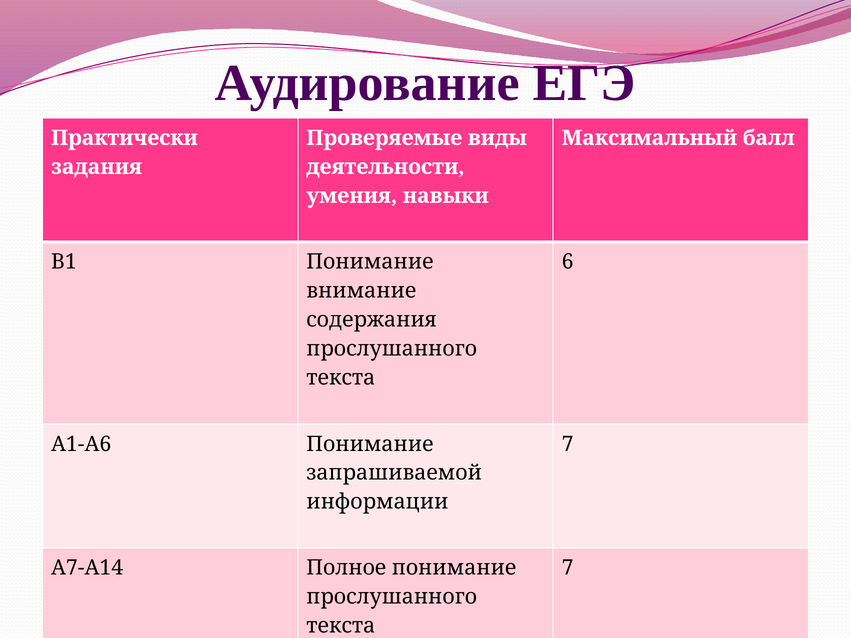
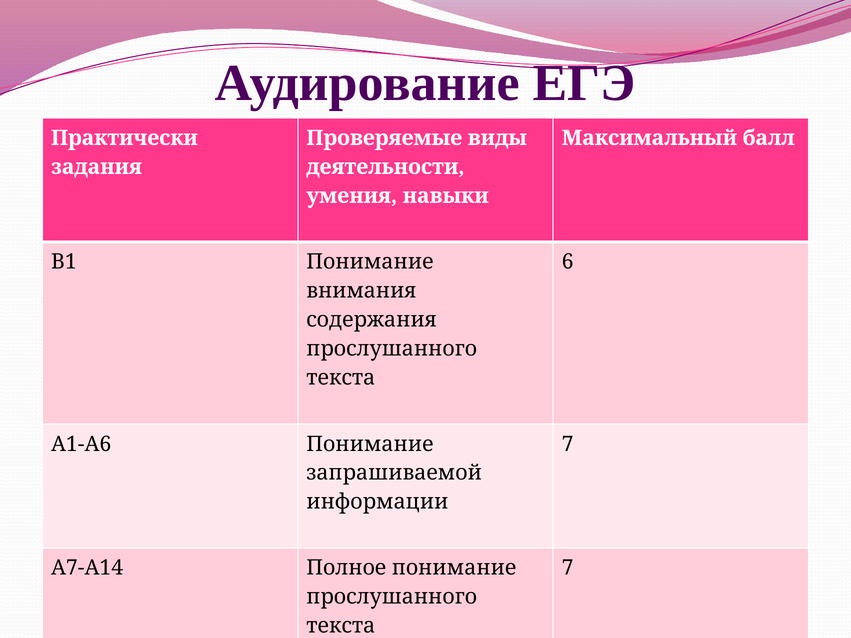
внимание: внимание -> внимания
